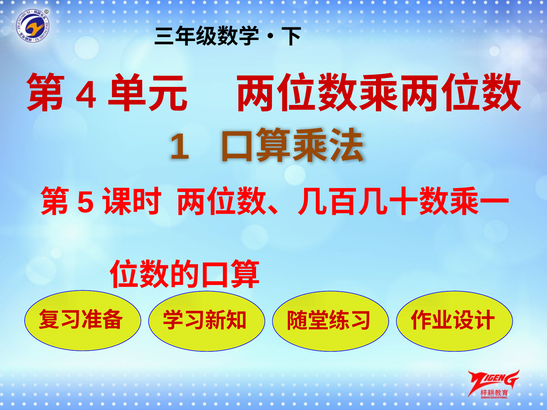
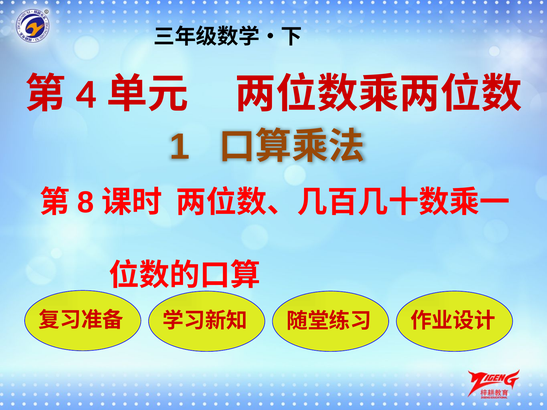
5: 5 -> 8
